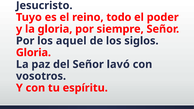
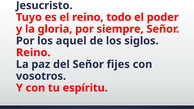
Gloria at (33, 53): Gloria -> Reino
lavó: lavó -> fijes
